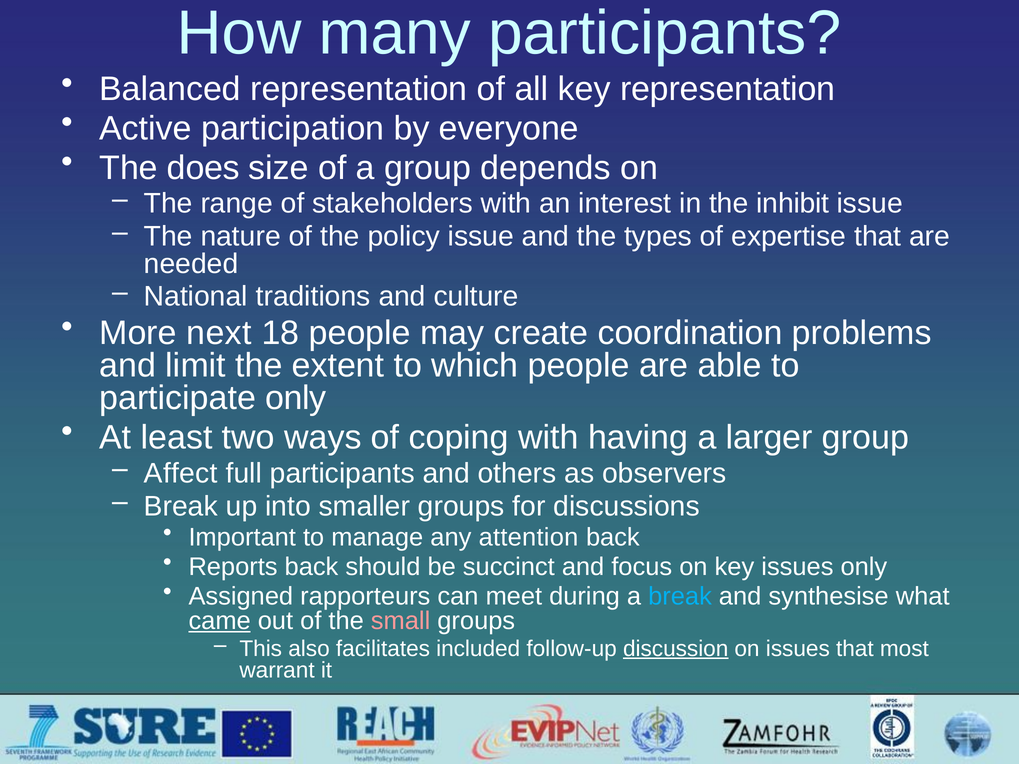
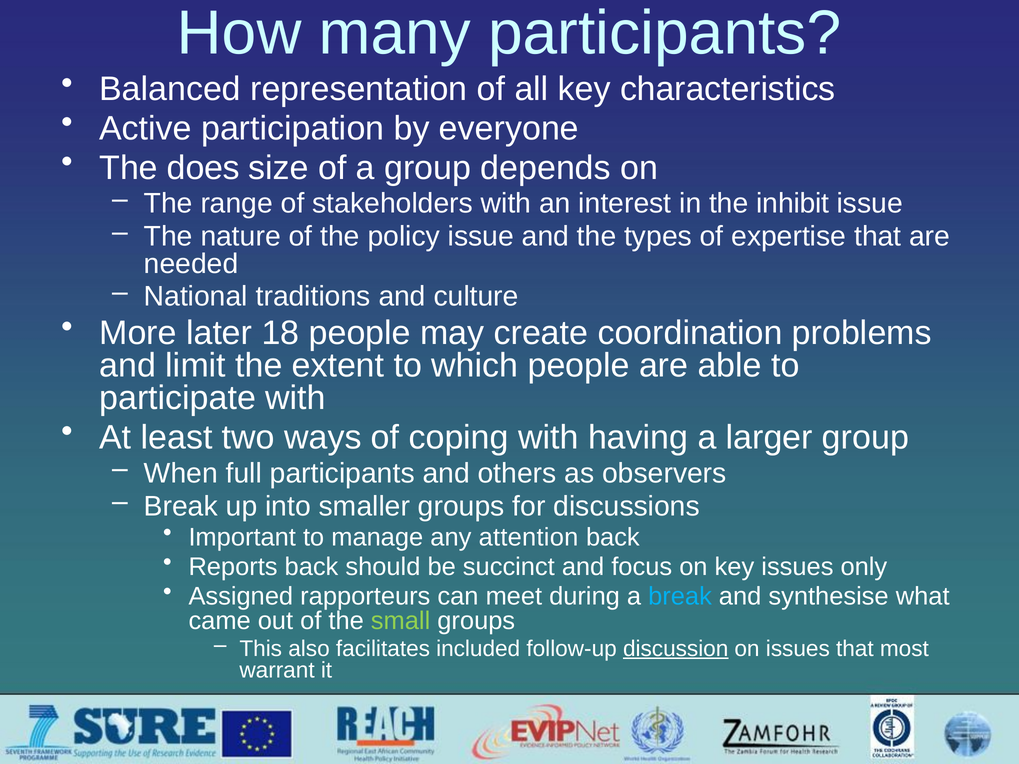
key representation: representation -> characteristics
next: next -> later
participate only: only -> with
Affect: Affect -> When
came underline: present -> none
small colour: pink -> light green
